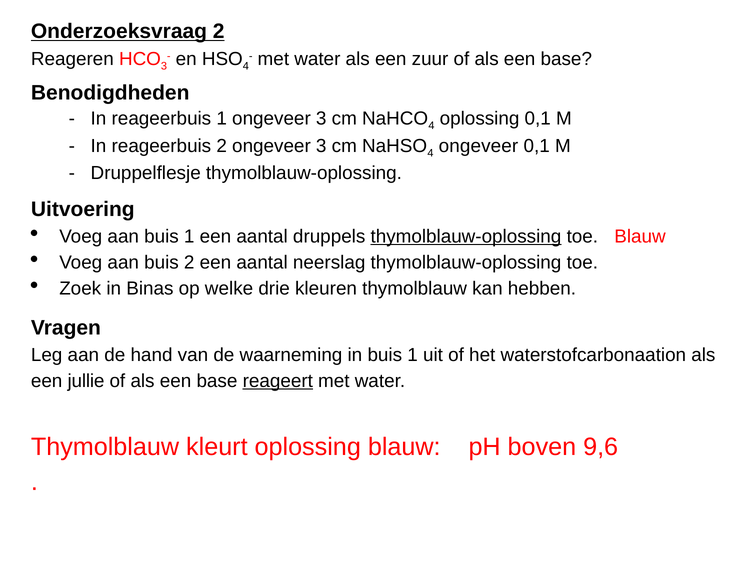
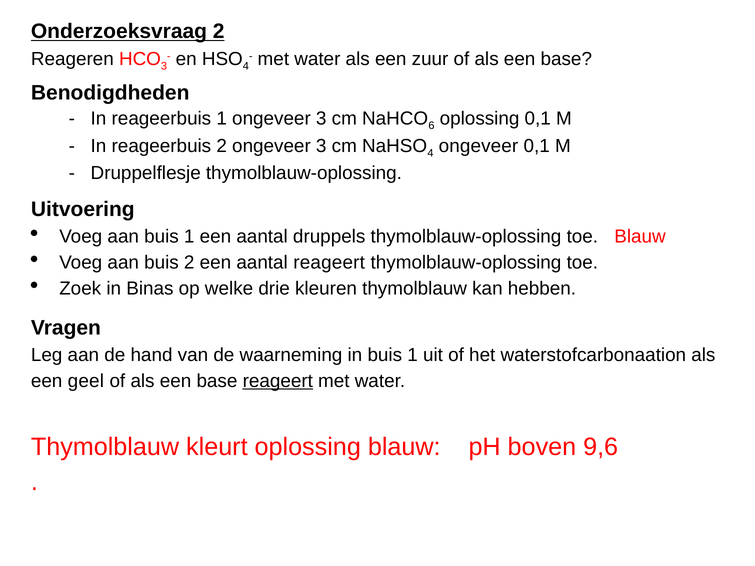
4 at (432, 126): 4 -> 6
thymolblauw-oplossing at (466, 237) underline: present -> none
aantal neerslag: neerslag -> reageert
jullie: jullie -> geel
